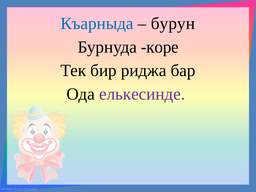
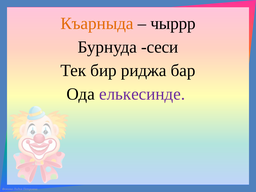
Къарныда colour: blue -> orange
бурун: бурун -> чыррр
коре: коре -> сеси
